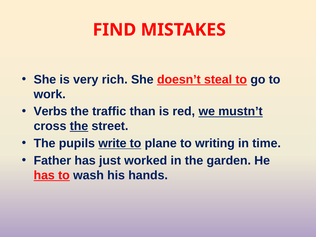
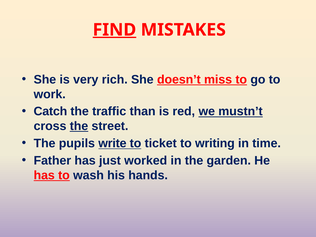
FIND underline: none -> present
steal: steal -> miss
Verbs: Verbs -> Catch
plane: plane -> ticket
